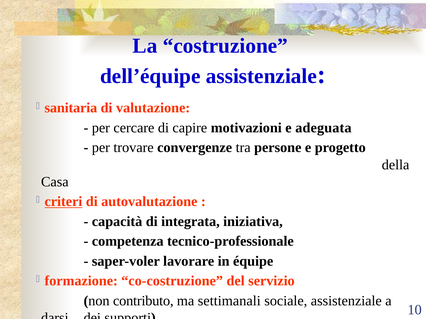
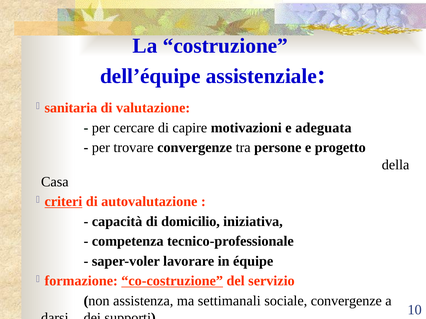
integrata: integrata -> domicilio
co-costruzione underline: none -> present
contributo: contributo -> assistenza
sociale assistenziale: assistenziale -> convergenze
